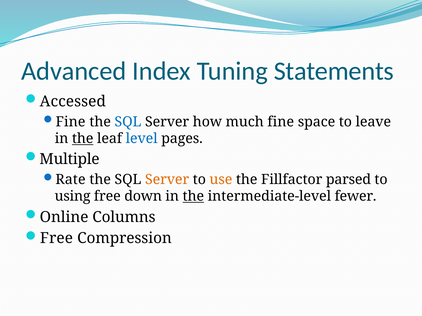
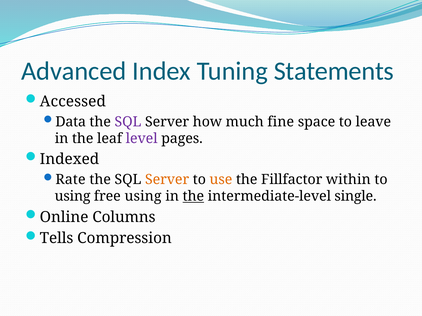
Fine at (71, 122): Fine -> Data
SQL at (128, 122) colour: blue -> purple
the at (83, 139) underline: present -> none
level colour: blue -> purple
Multiple: Multiple -> Indexed
parsed: parsed -> within
free down: down -> using
fewer: fewer -> single
Free at (56, 239): Free -> Tells
